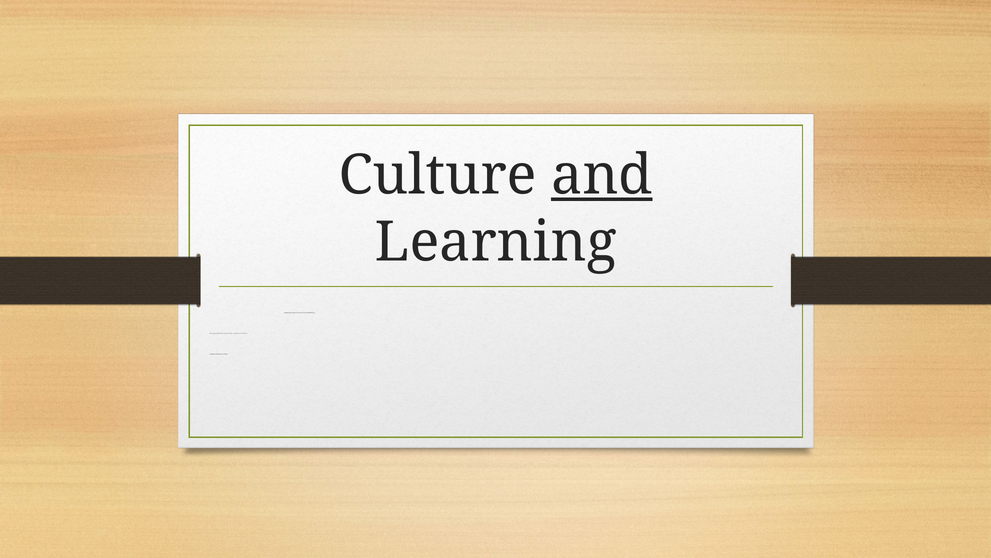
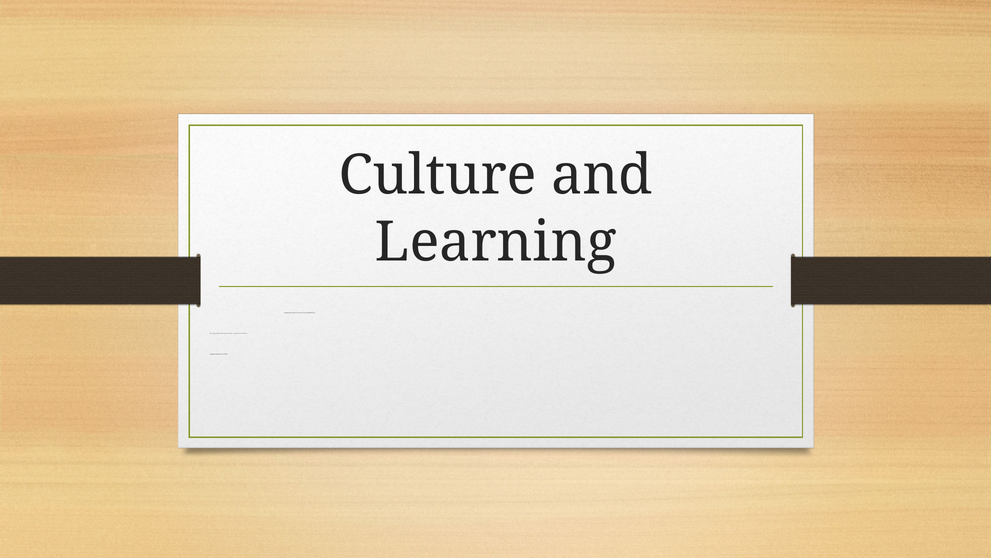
and underline: present -> none
